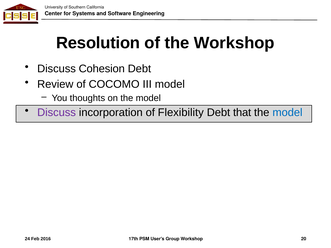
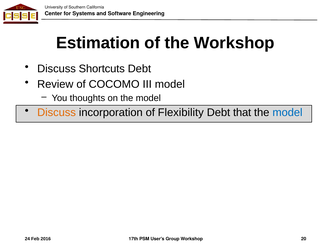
Resolution: Resolution -> Estimation
Cohesion: Cohesion -> Shortcuts
Discuss at (57, 113) colour: purple -> orange
